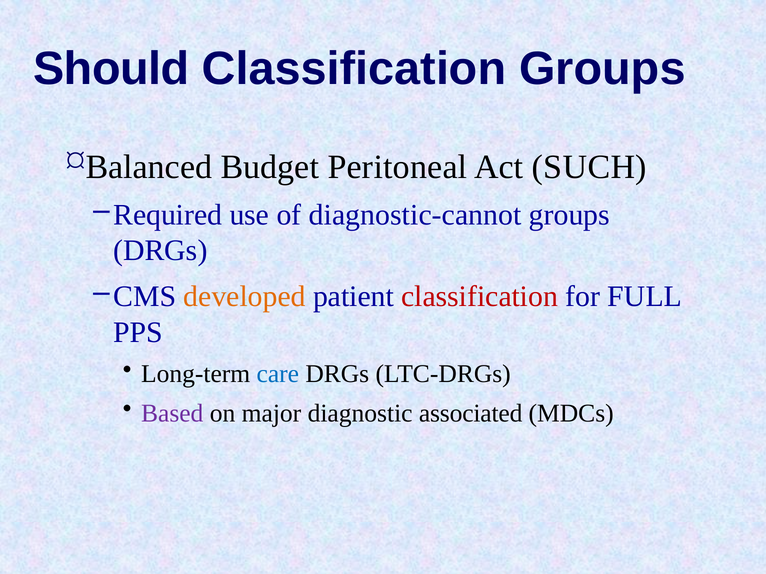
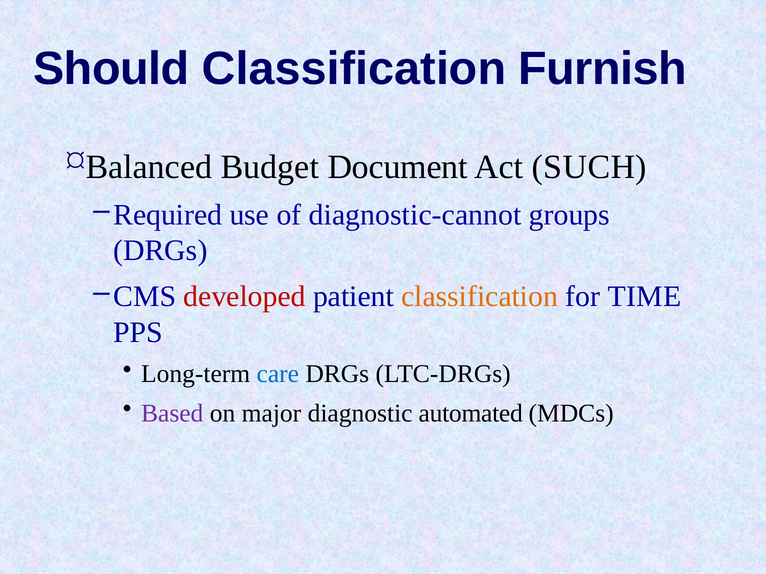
Classification Groups: Groups -> Furnish
Peritoneal: Peritoneal -> Document
developed colour: orange -> red
classification at (480, 297) colour: red -> orange
FULL: FULL -> TIME
associated: associated -> automated
